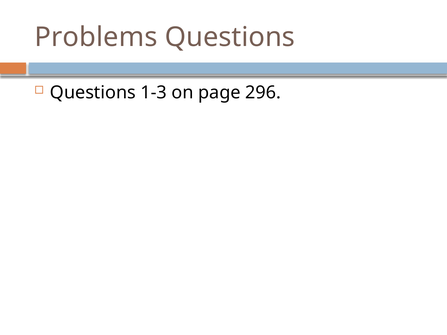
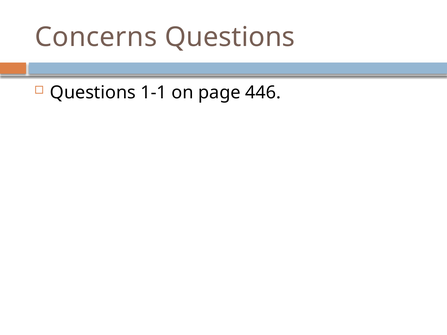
Problems: Problems -> Concerns
1-3: 1-3 -> 1-1
296: 296 -> 446
